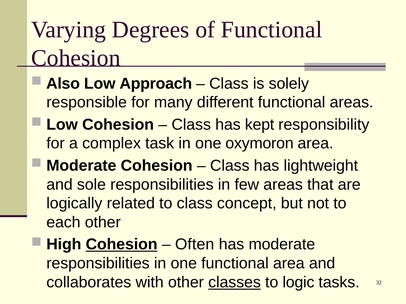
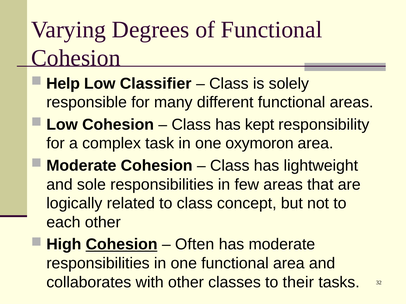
Also: Also -> Help
Approach: Approach -> Classifier
classes underline: present -> none
logic: logic -> their
